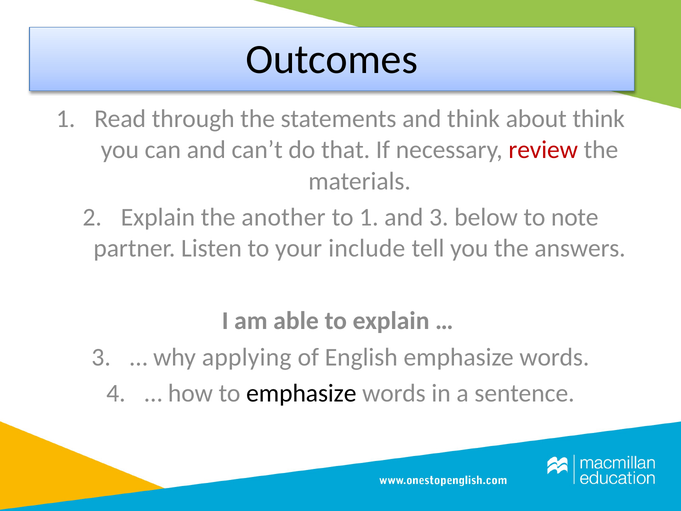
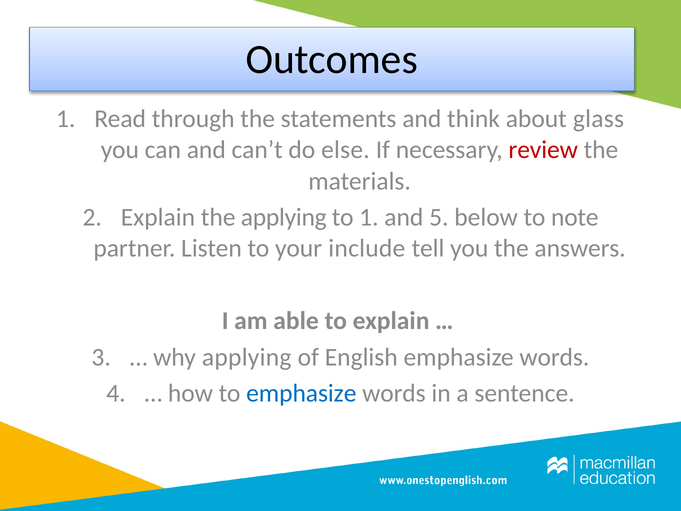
about think: think -> glass
that: that -> else
the another: another -> applying
and 3: 3 -> 5
emphasize at (301, 393) colour: black -> blue
